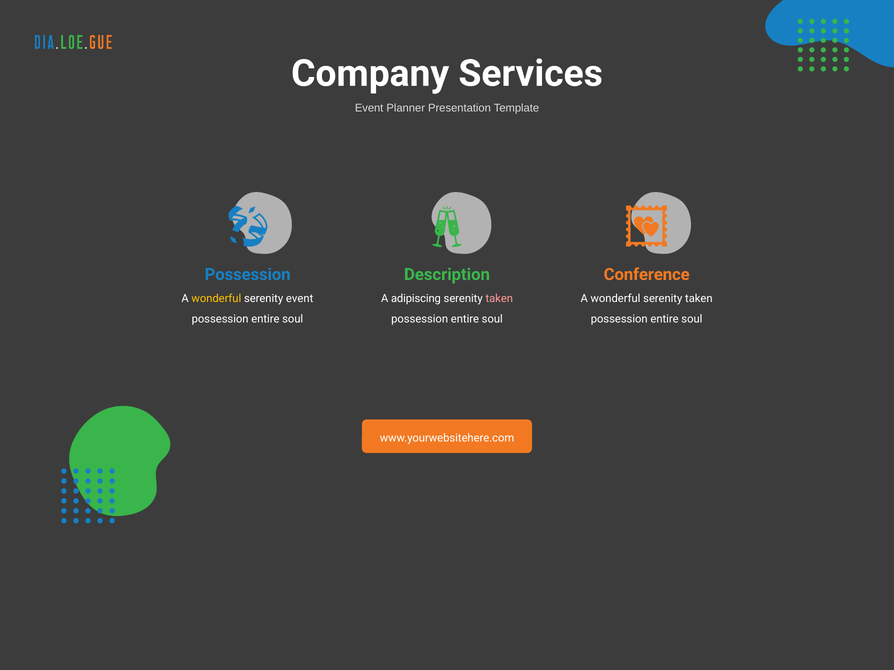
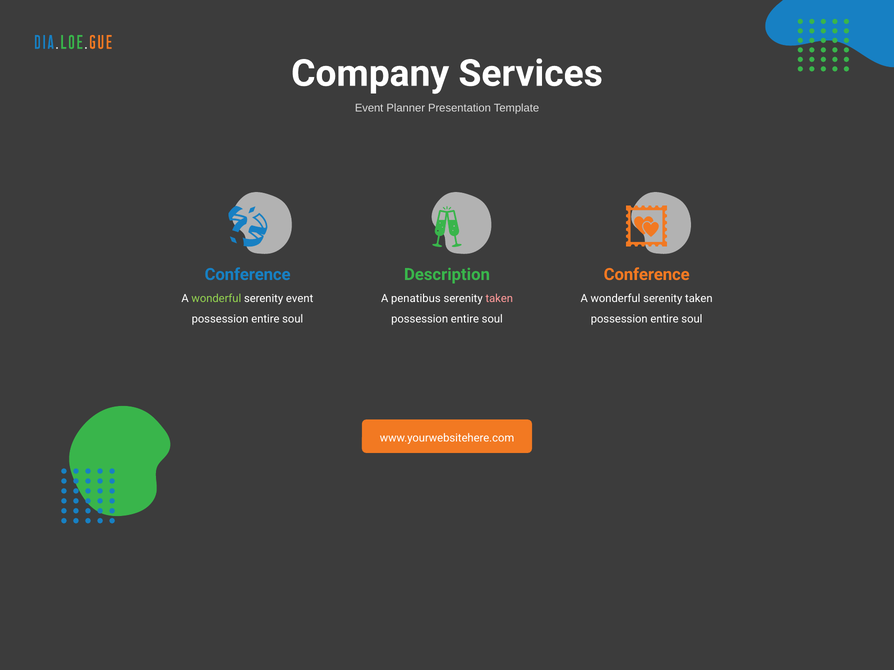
Possession at (248, 275): Possession -> Conference
wonderful at (216, 299) colour: yellow -> light green
adipiscing: adipiscing -> penatibus
